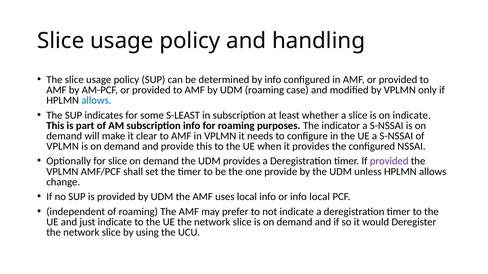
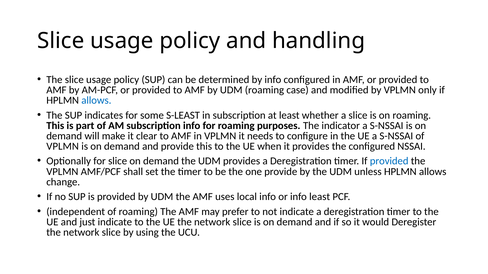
on indicate: indicate -> roaming
provided at (389, 161) colour: purple -> blue
info local: local -> least
